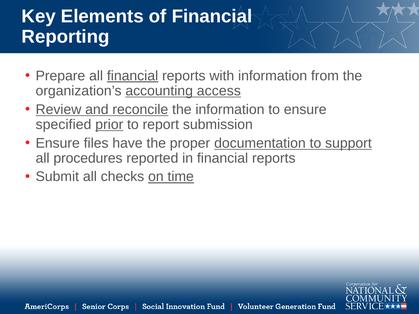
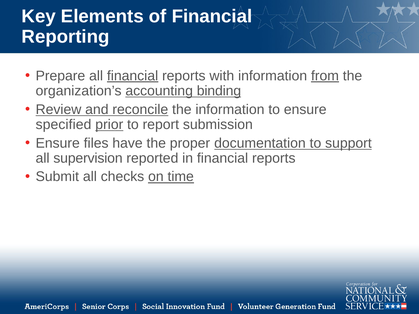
from underline: none -> present
access: access -> binding
procedures: procedures -> supervision
